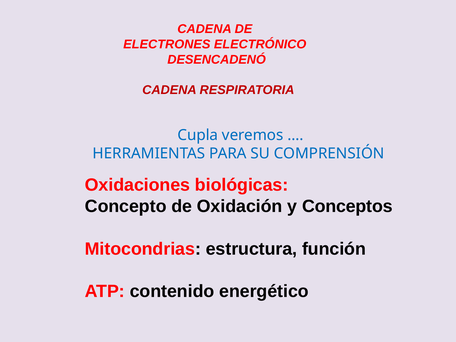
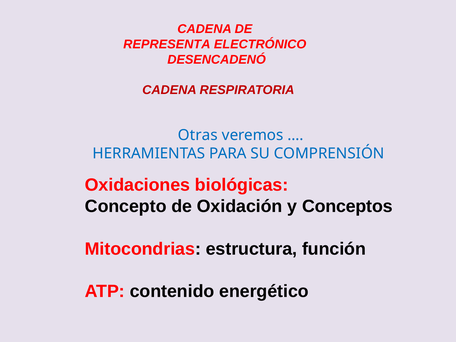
ELECTRONES: ELECTRONES -> REPRESENTA
Cupla: Cupla -> Otras
